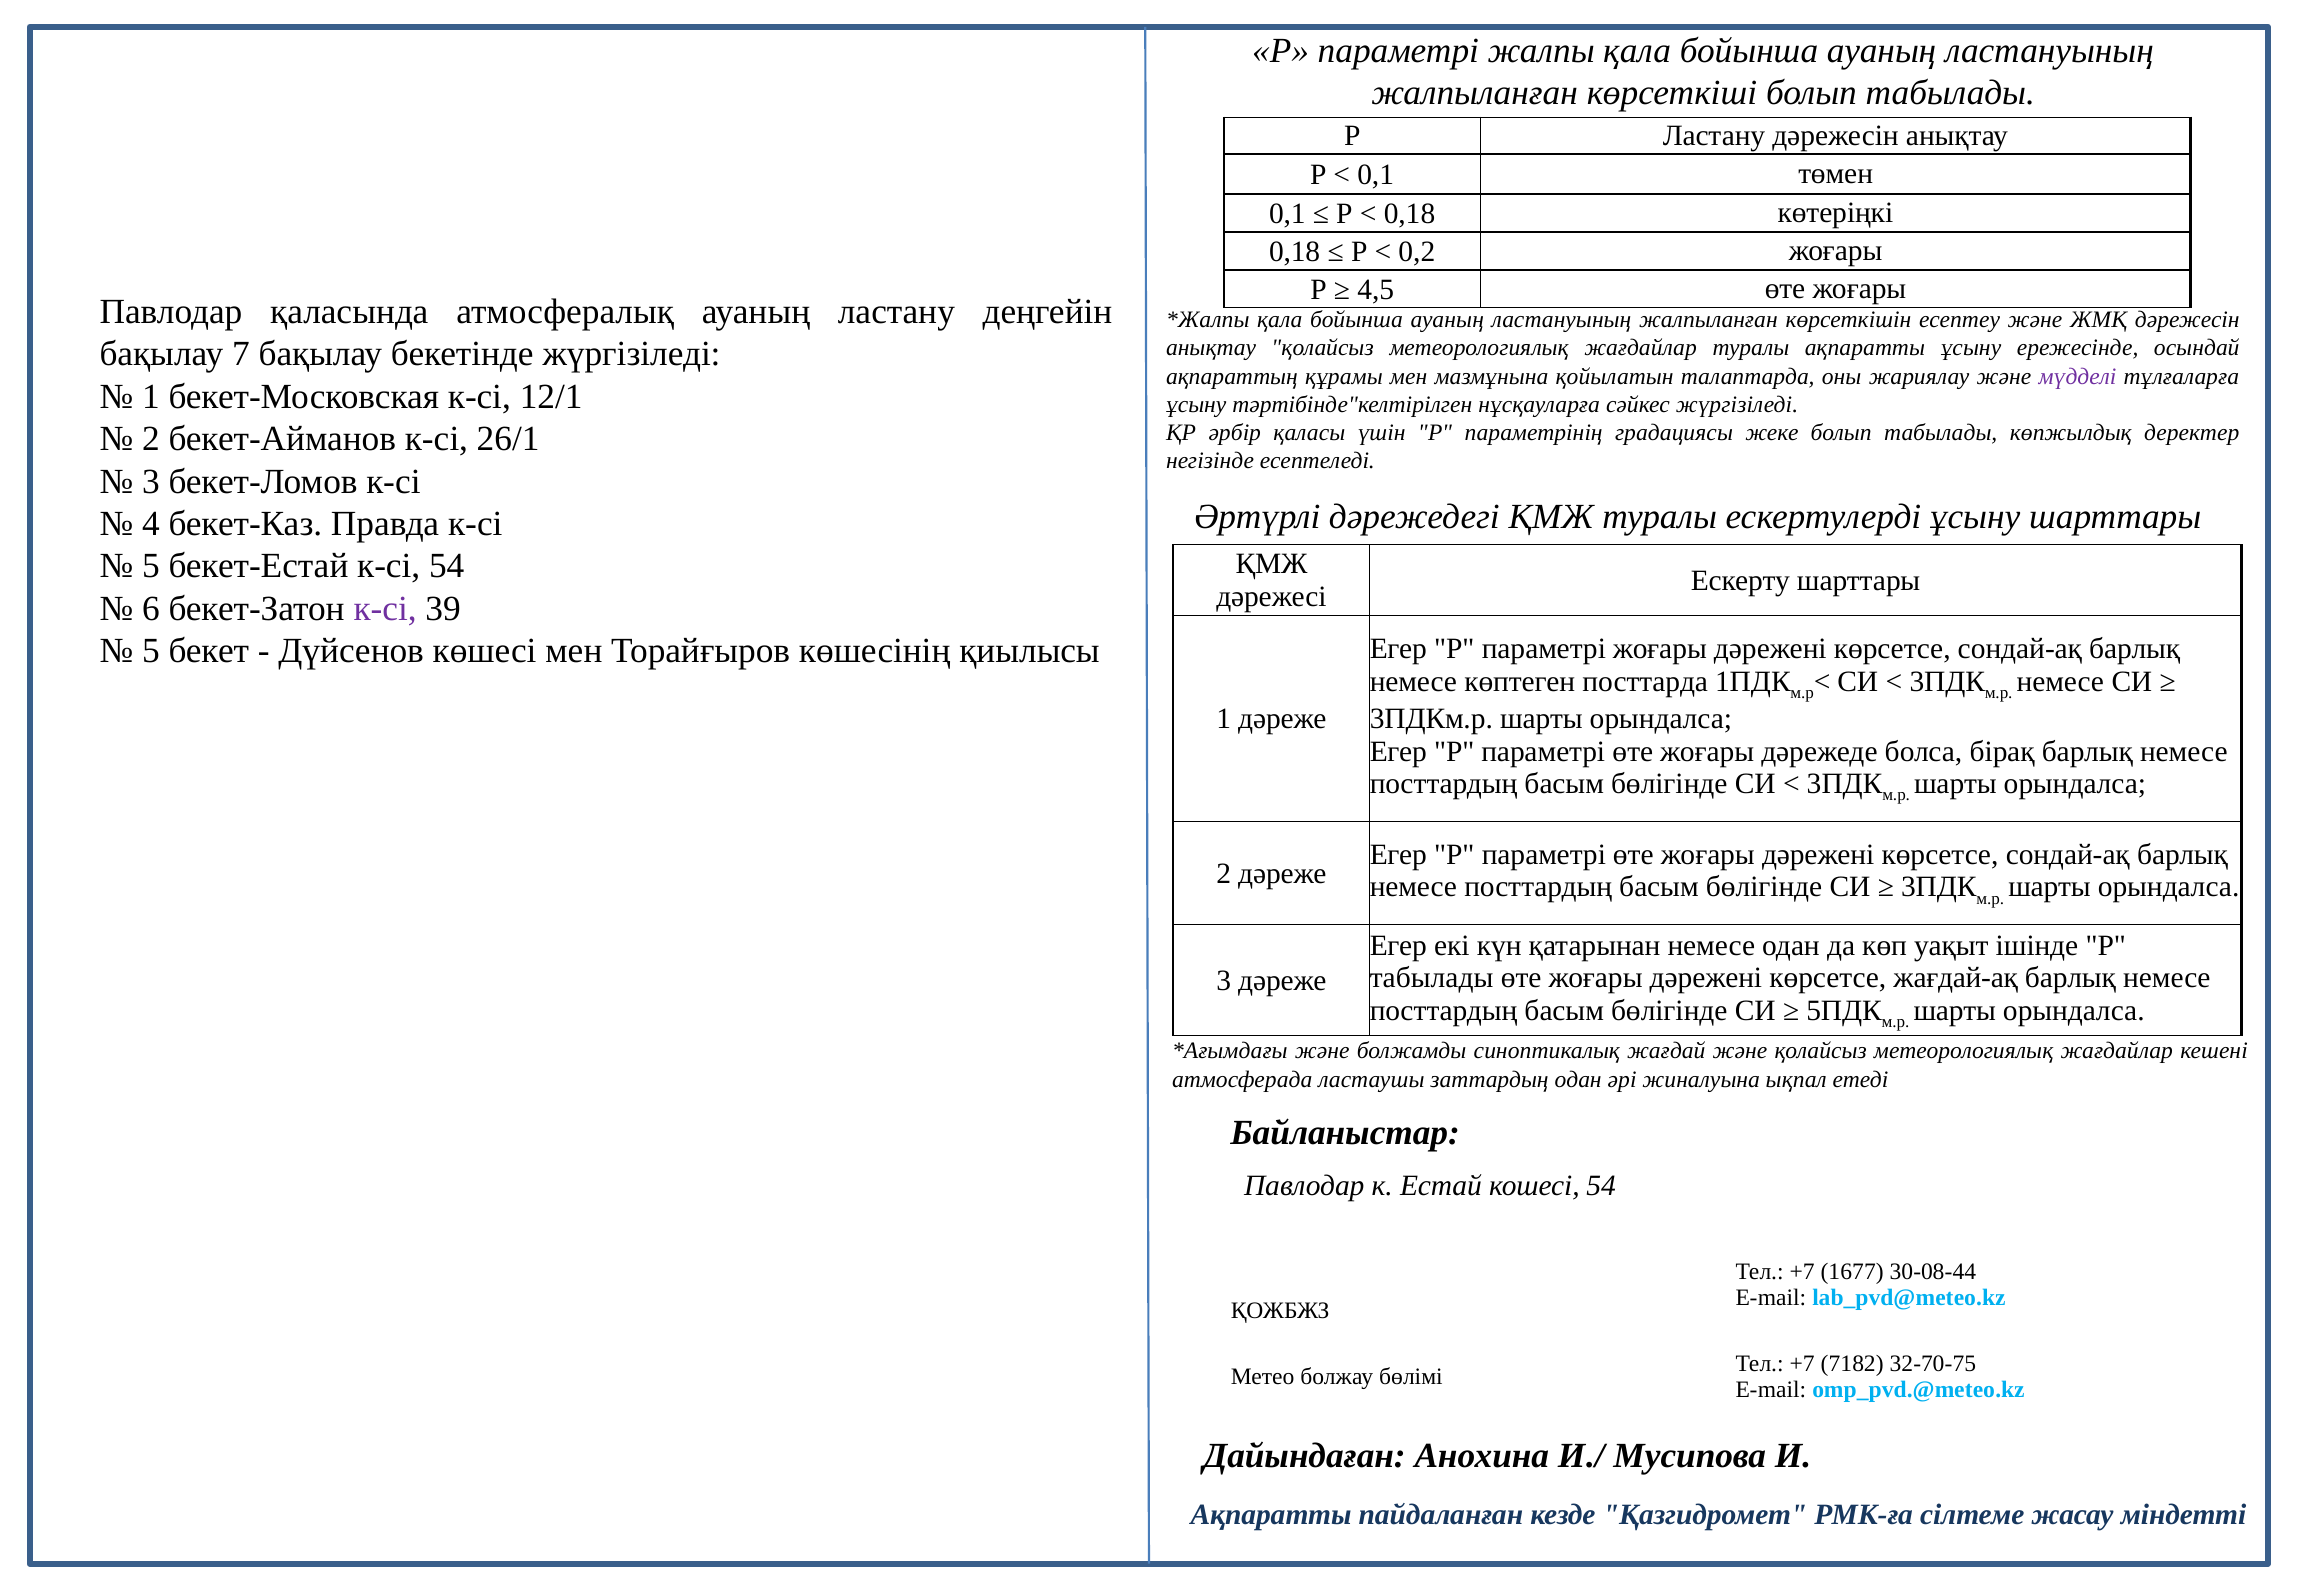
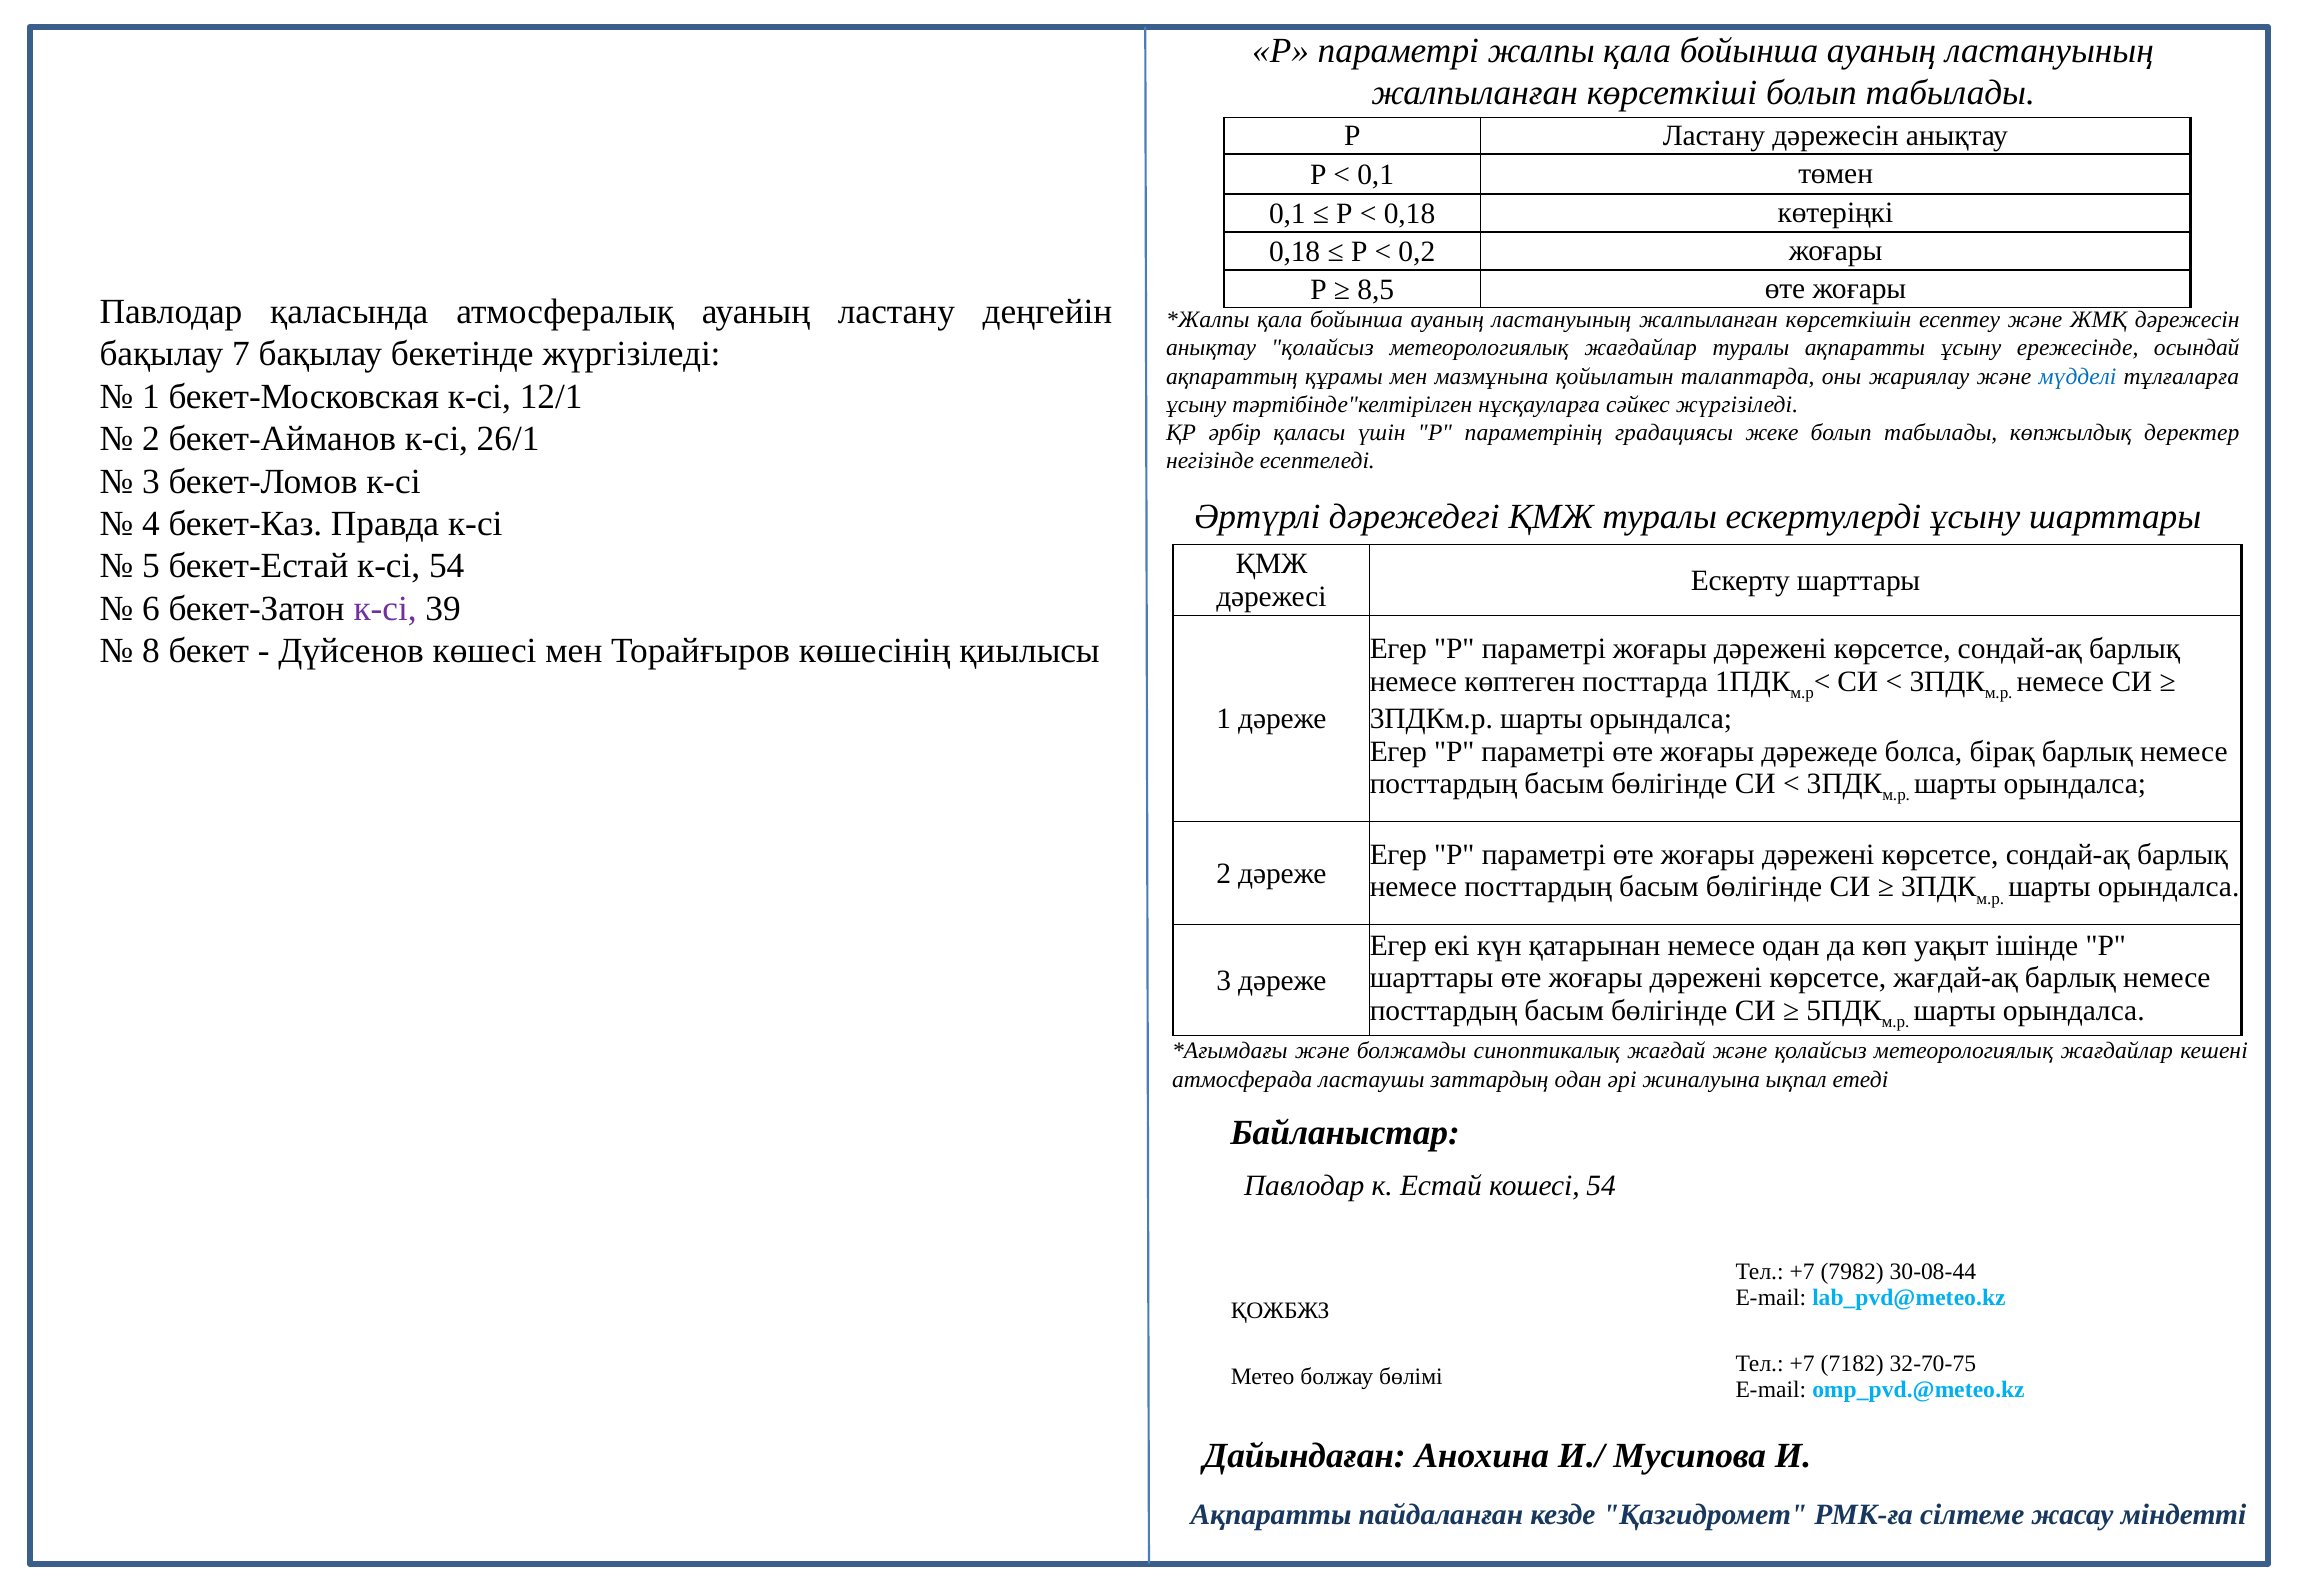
4,5: 4,5 -> 8,5
мүдделі colour: purple -> blue
5 at (151, 651): 5 -> 8
табылады at (1432, 978): табылады -> шарттары
1677: 1677 -> 7982
